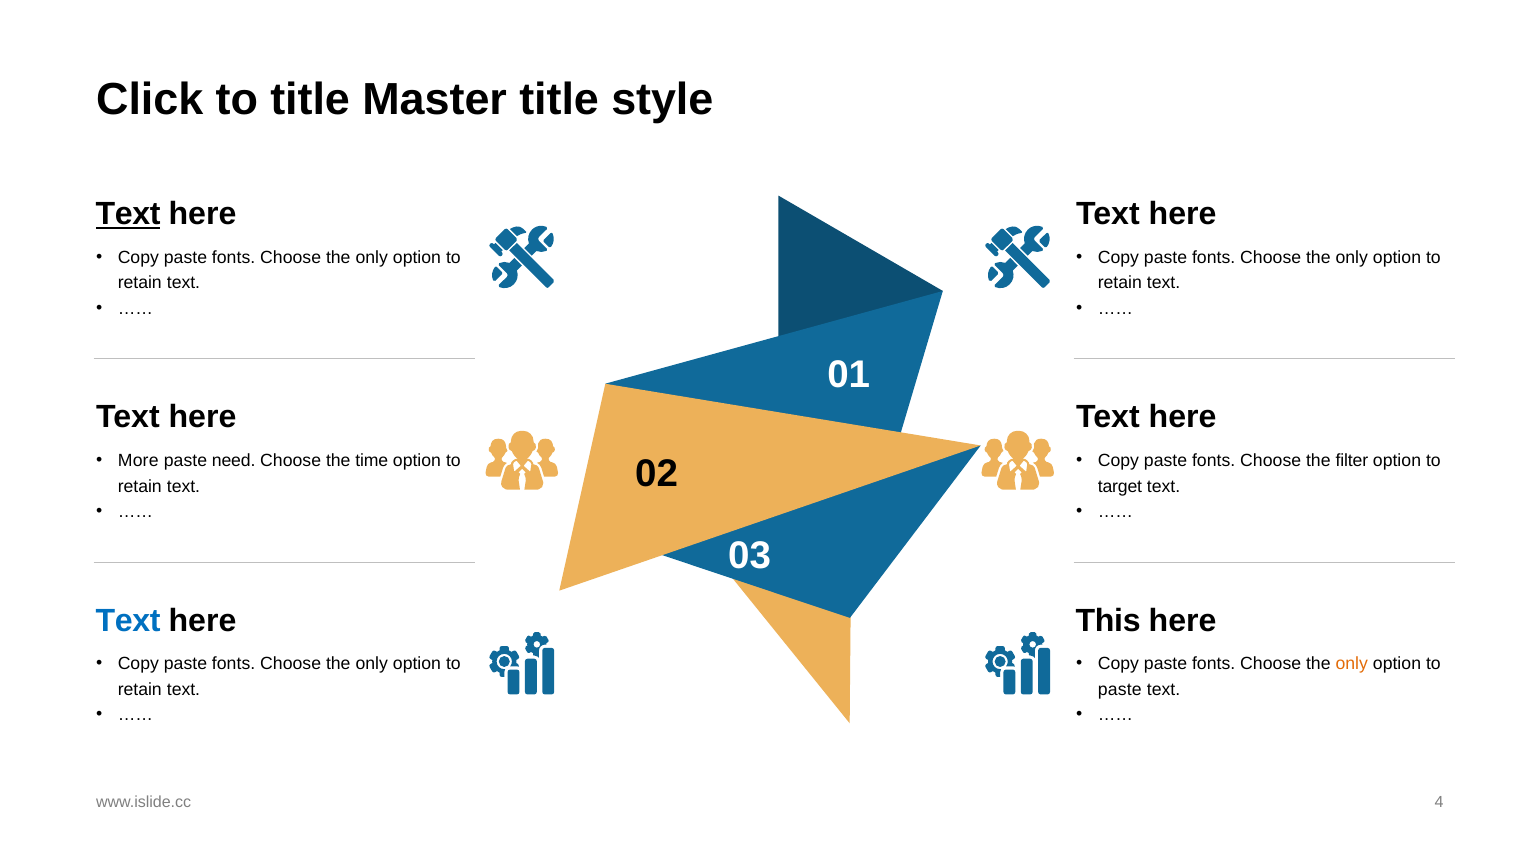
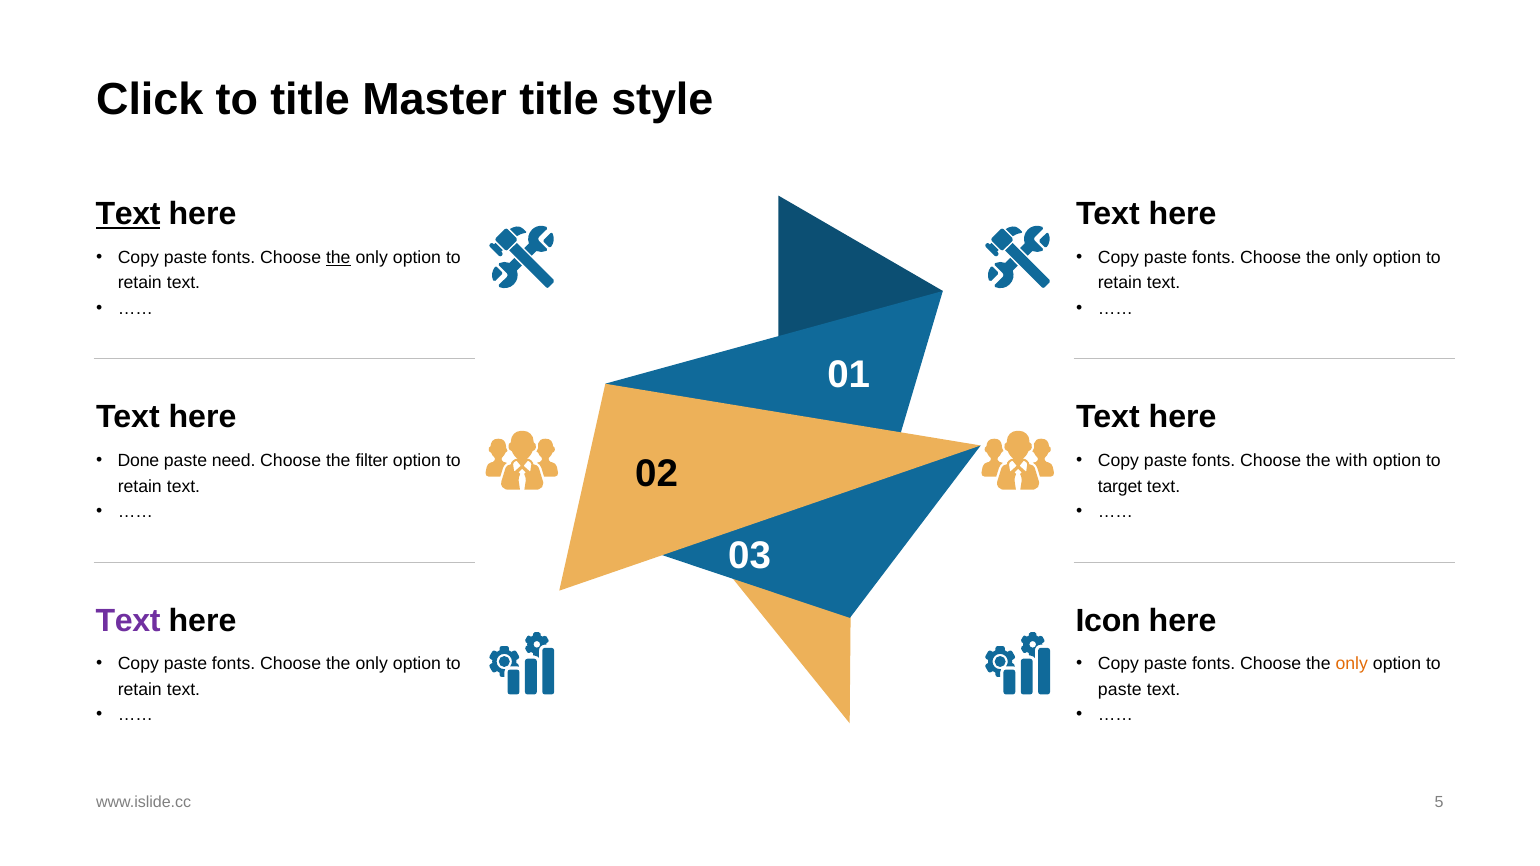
the at (338, 258) underline: none -> present
More: More -> Done
time: time -> filter
filter: filter -> with
Text at (128, 621) colour: blue -> purple
This: This -> Icon
4: 4 -> 5
